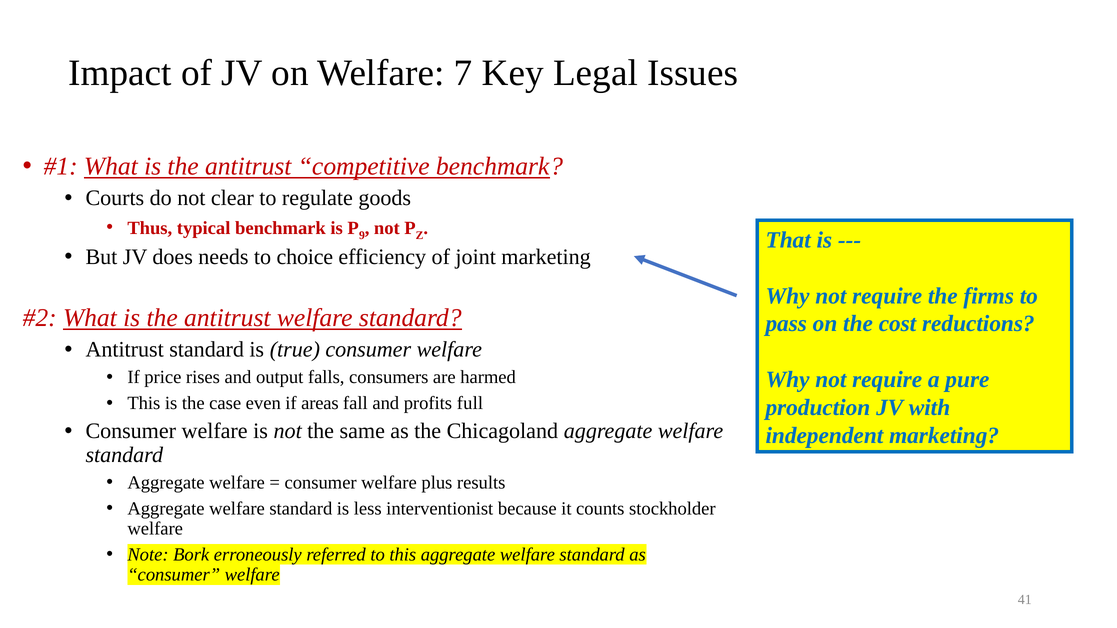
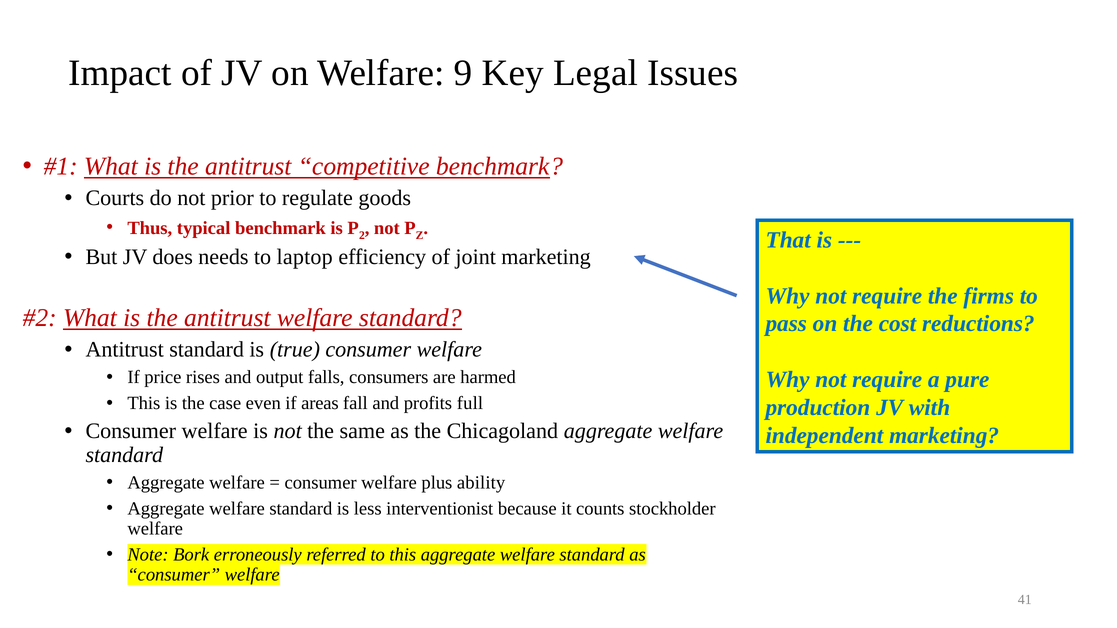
7: 7 -> 9
clear: clear -> prior
9: 9 -> 2
choice: choice -> laptop
results: results -> ability
